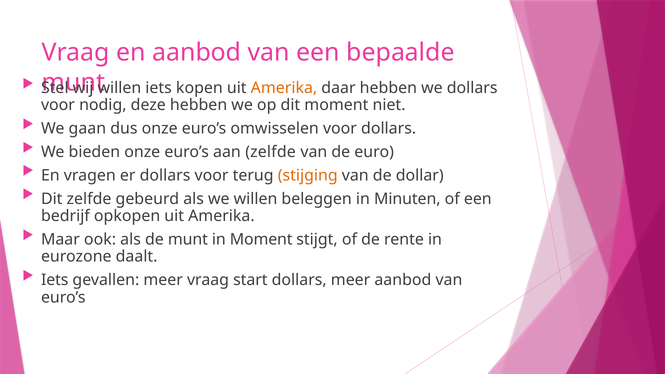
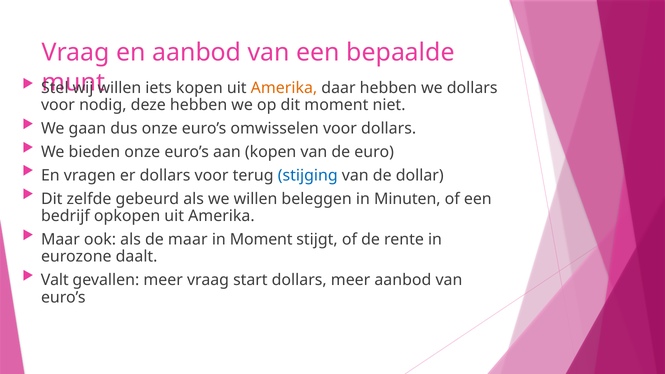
aan zelfde: zelfde -> kopen
stijging colour: orange -> blue
de munt: munt -> maar
Iets at (55, 280): Iets -> Valt
